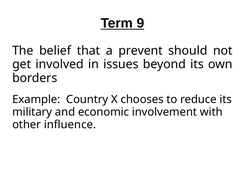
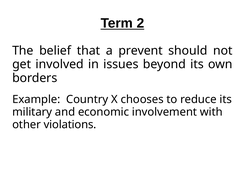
9: 9 -> 2
influence: influence -> violations
